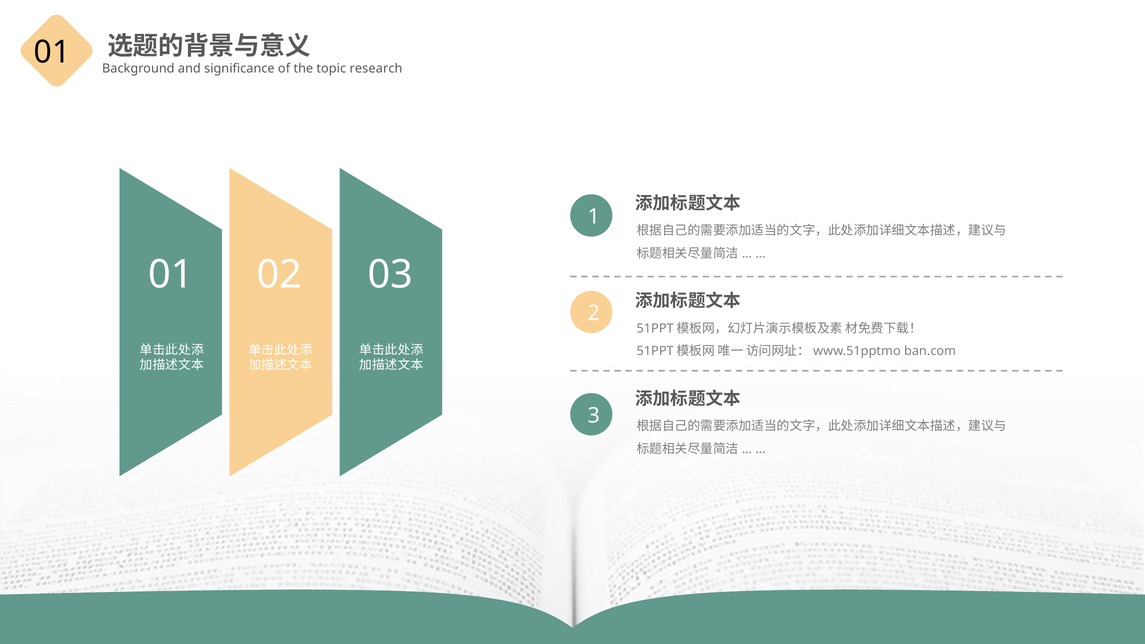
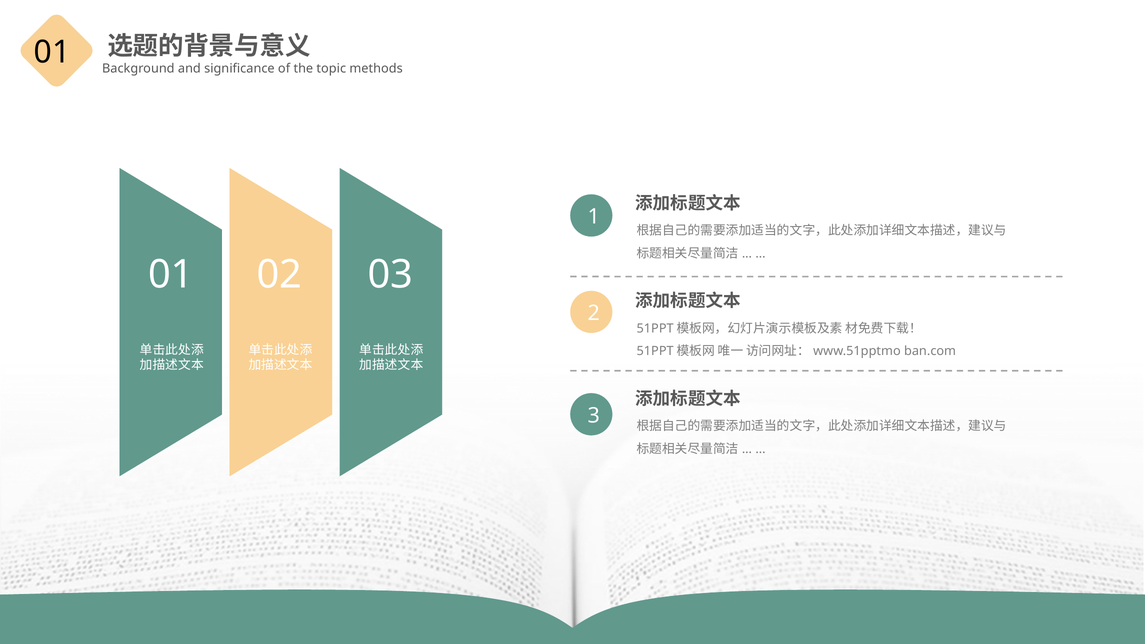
research: research -> methods
